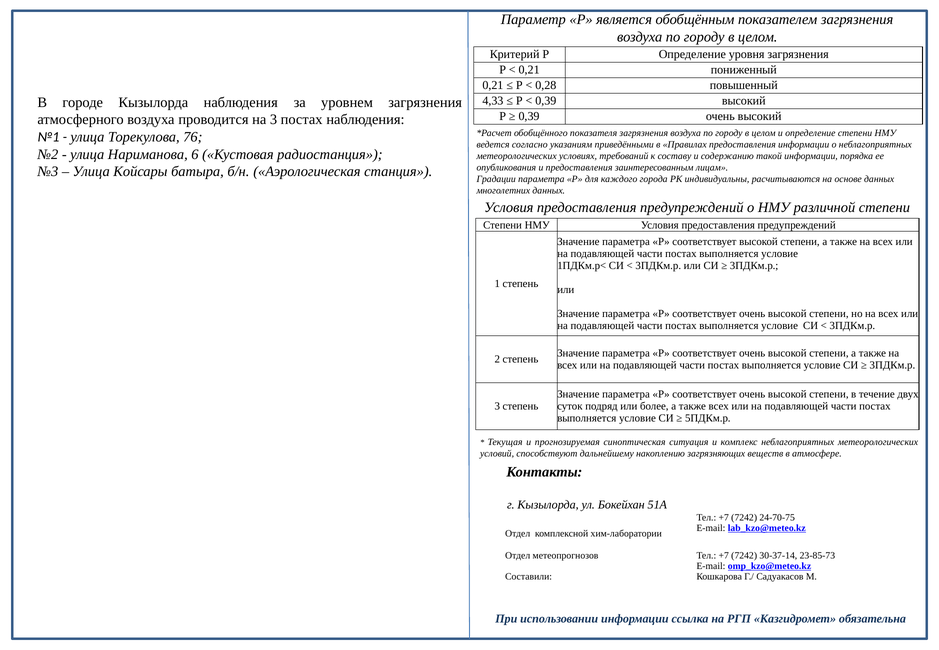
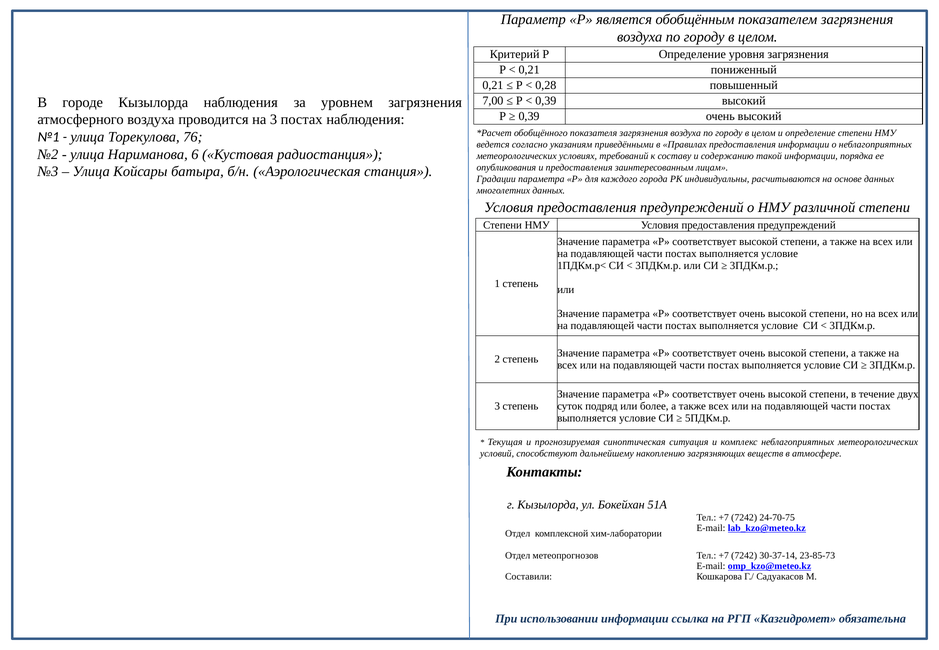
4,33: 4,33 -> 7,00
